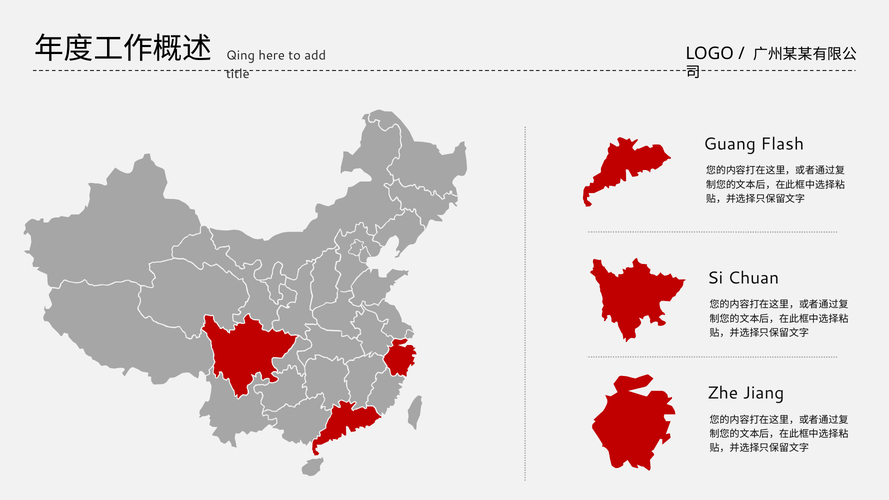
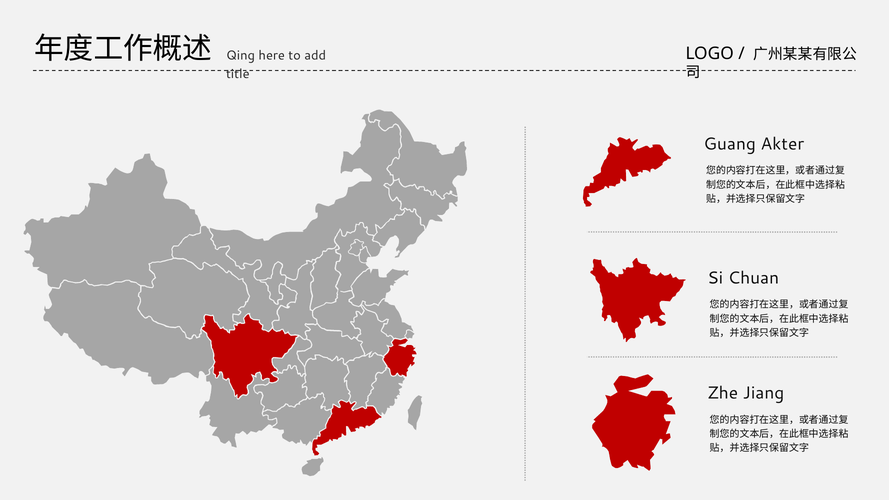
Flash: Flash -> Akter
